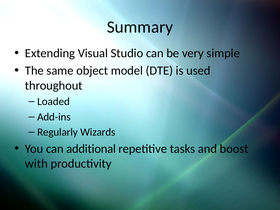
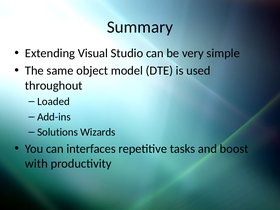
Regularly: Regularly -> Solutions
additional: additional -> interfaces
